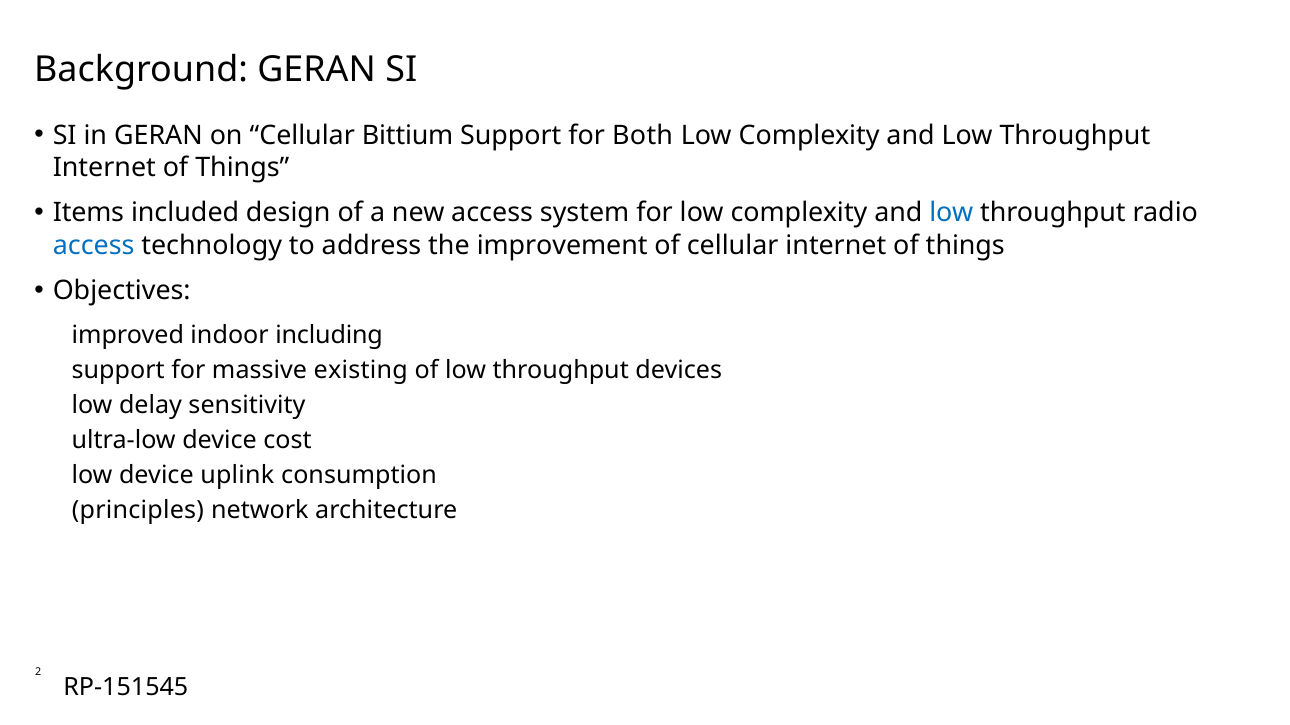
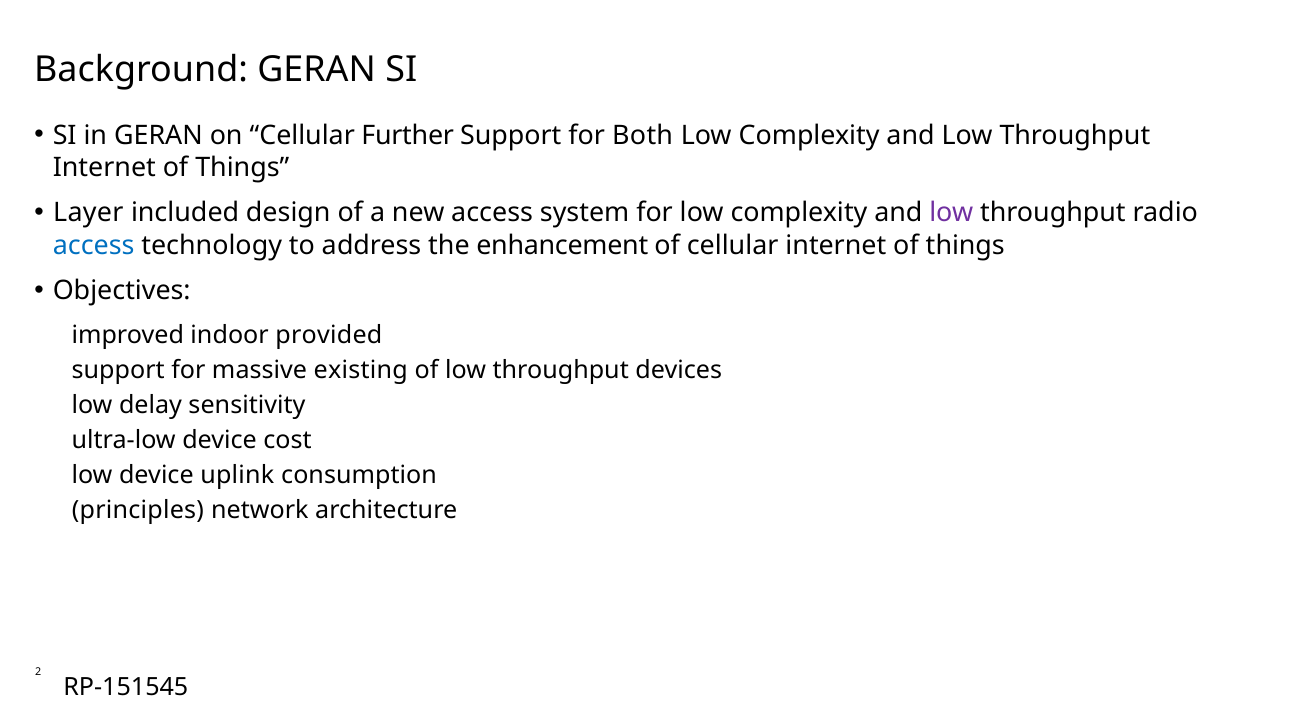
Bittium: Bittium -> Further
Items: Items -> Layer
low at (951, 213) colour: blue -> purple
improvement: improvement -> enhancement
including: including -> provided
